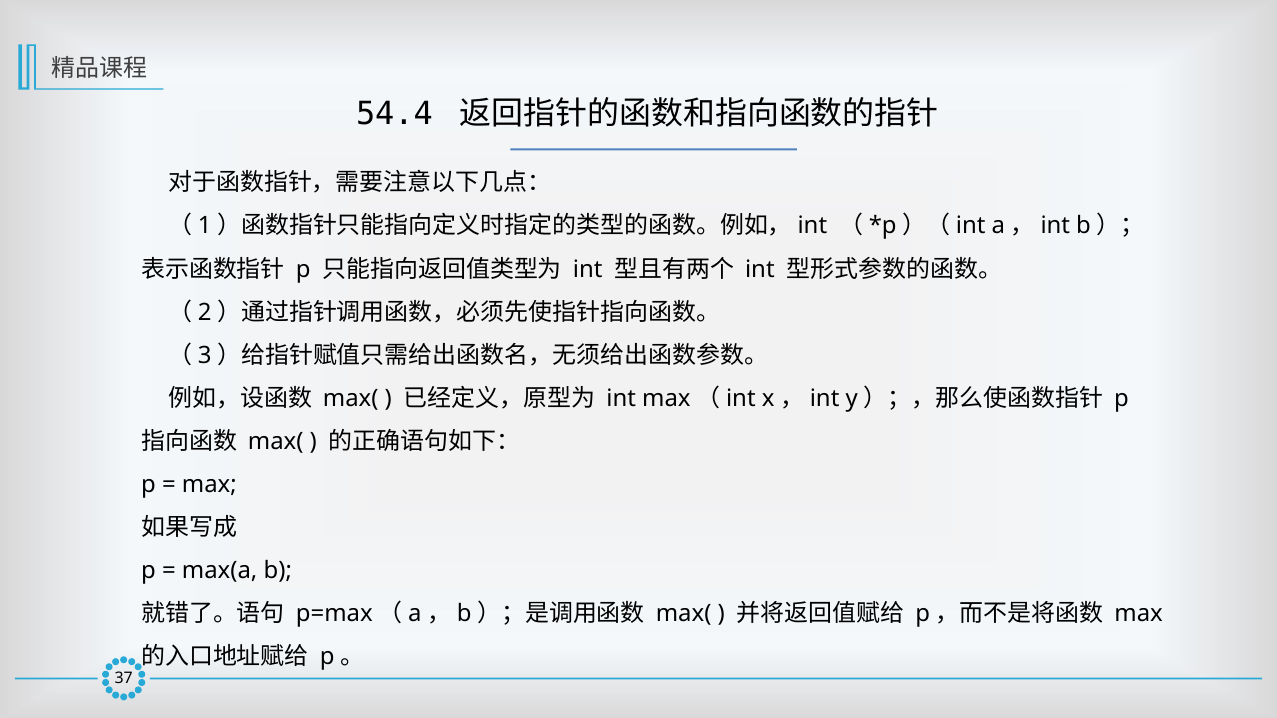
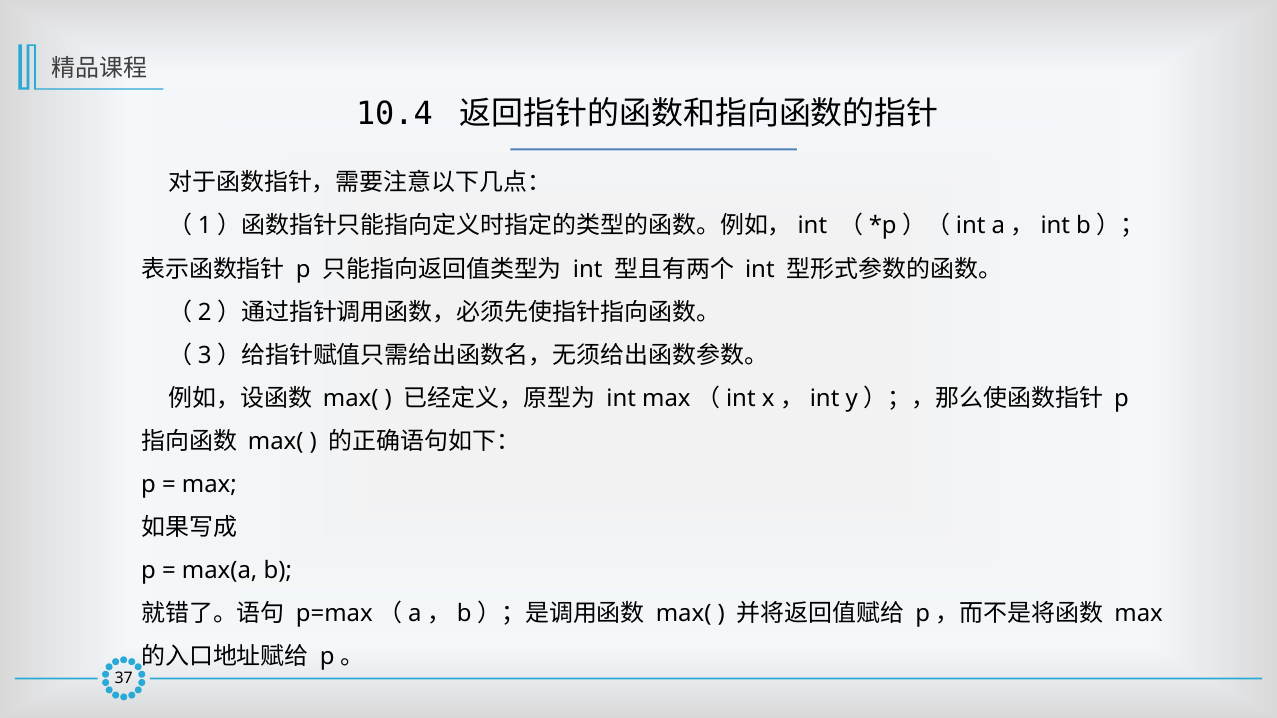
54.4: 54.4 -> 10.4
